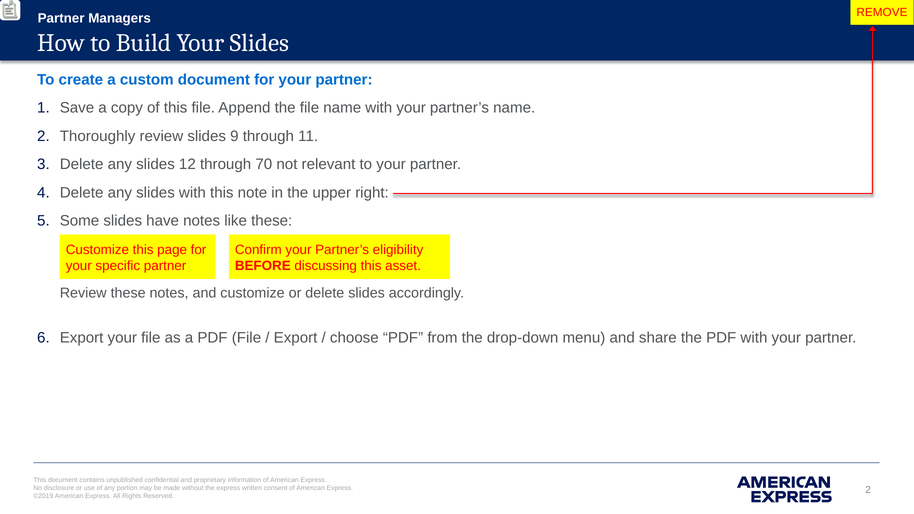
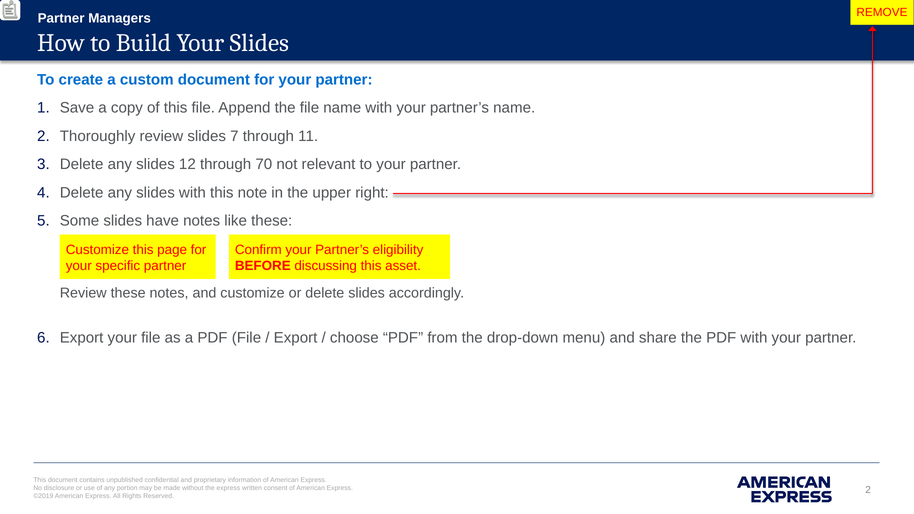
9: 9 -> 7
